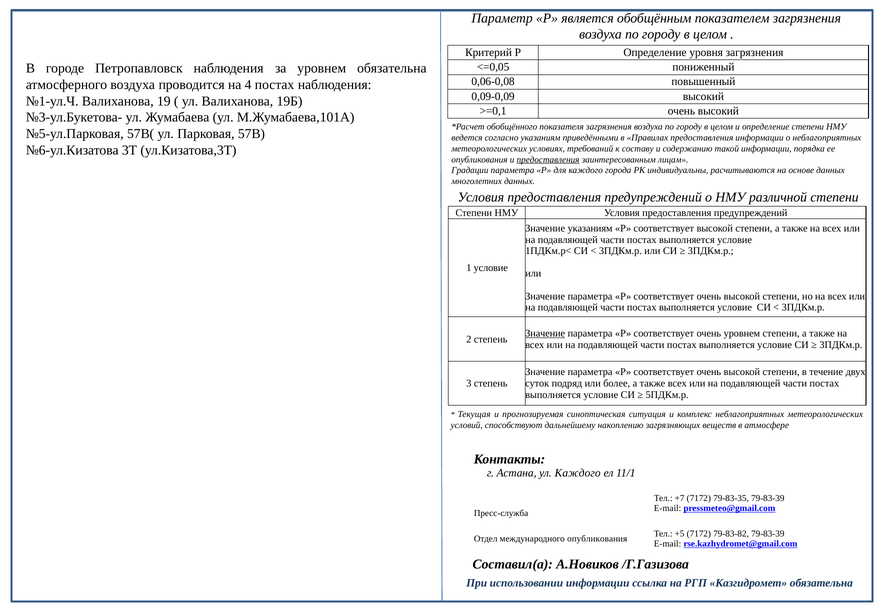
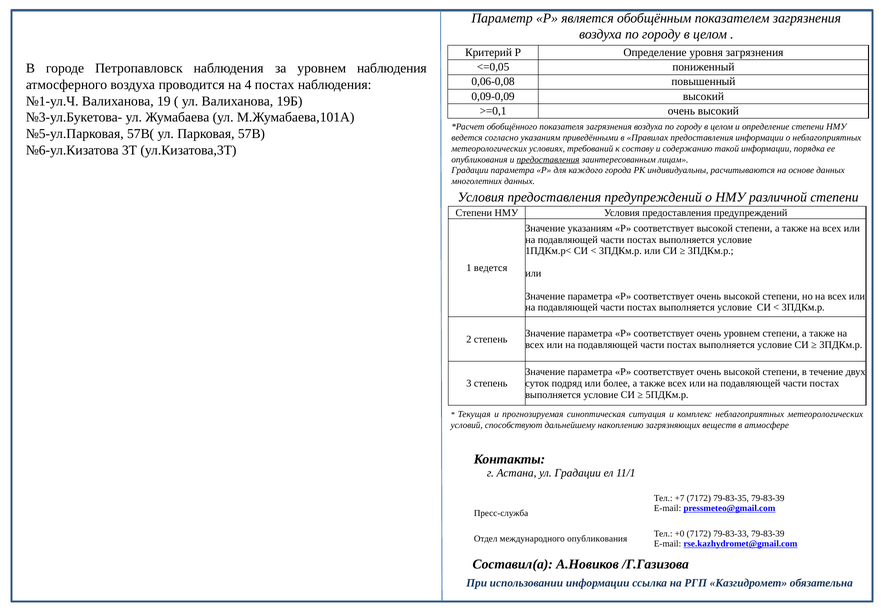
уровнем обязательна: обязательна -> наблюдения
1 условие: условие -> ведется
Значение at (545, 334) underline: present -> none
ул Каждого: Каждого -> Градации
+5: +5 -> +0
79-83-82: 79-83-82 -> 79-83-33
